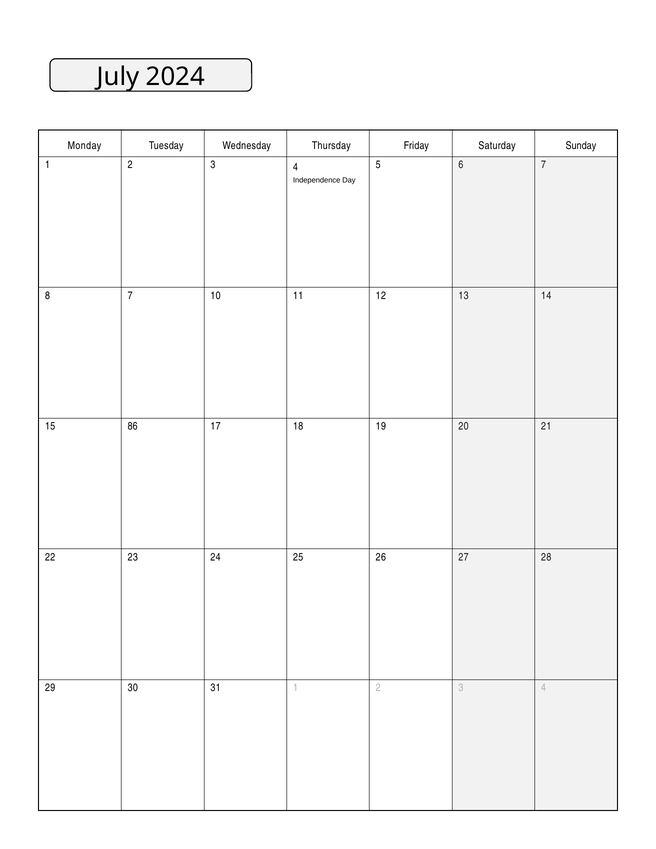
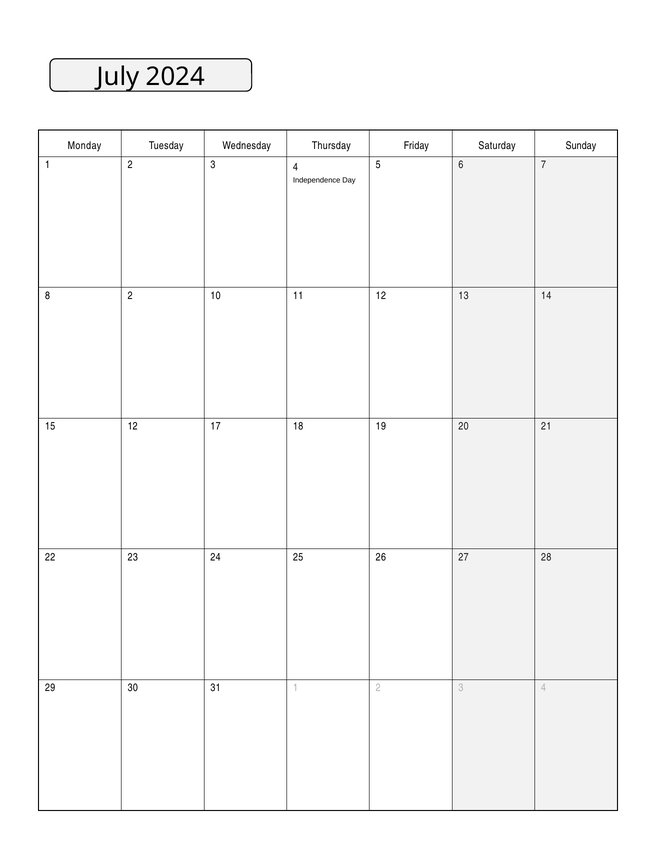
8 7: 7 -> 2
15 86: 86 -> 12
